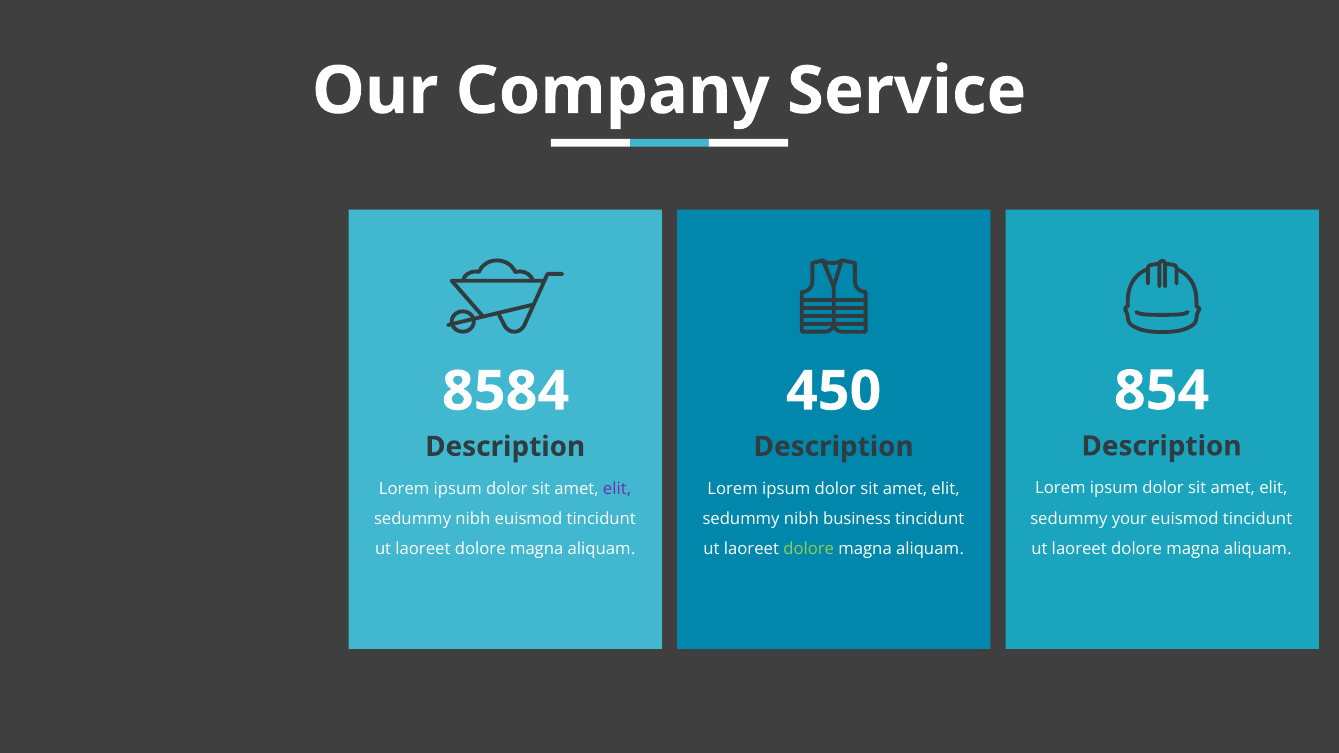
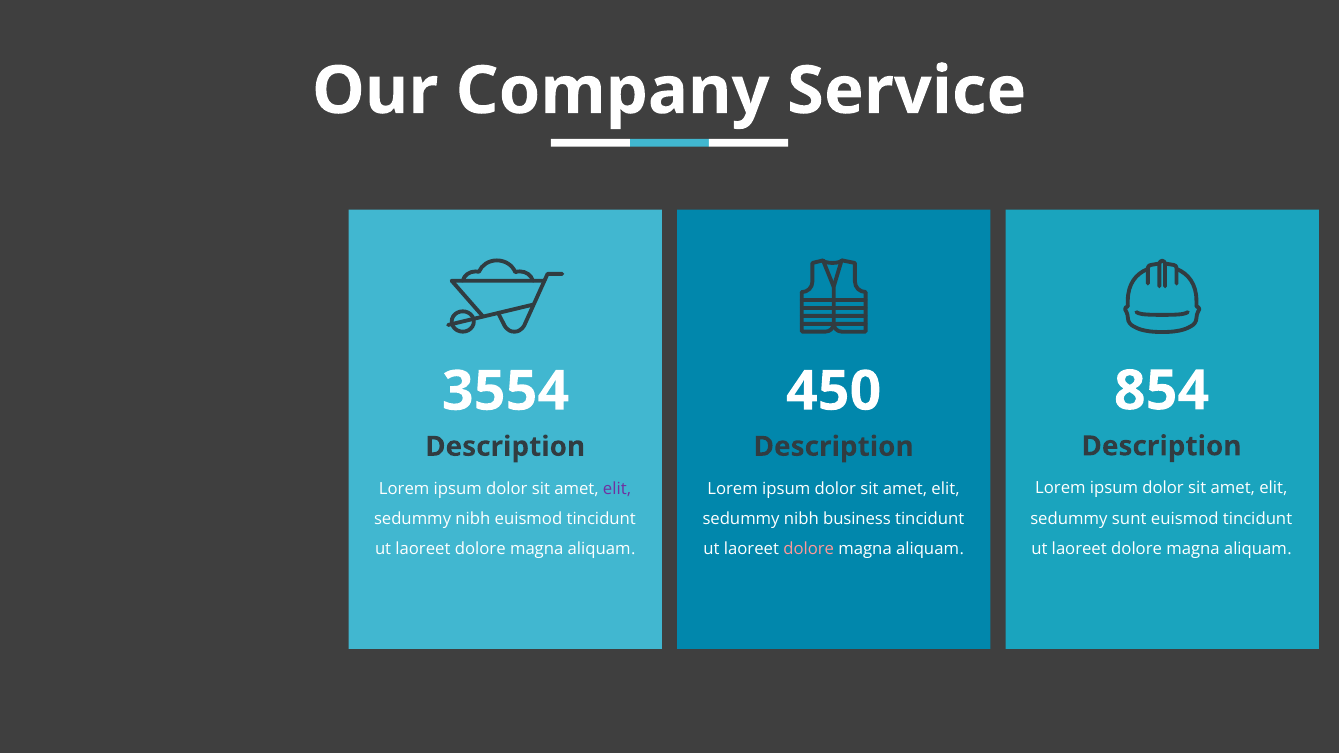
8584: 8584 -> 3554
your: your -> sunt
dolore at (809, 549) colour: light green -> pink
